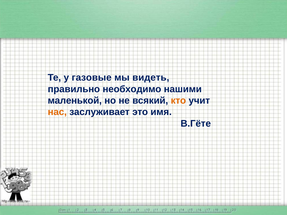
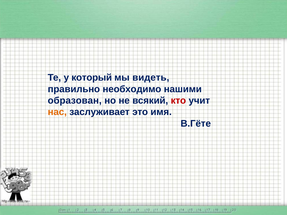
газовые: газовые -> который
маленькой: маленькой -> образован
кто colour: orange -> red
